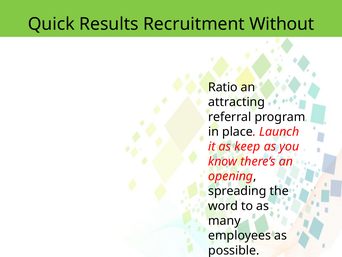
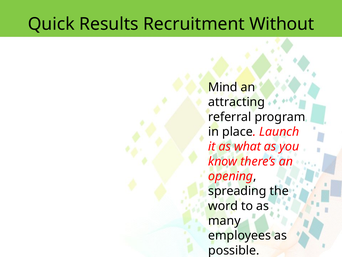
Ratio: Ratio -> Mind
keep: keep -> what
